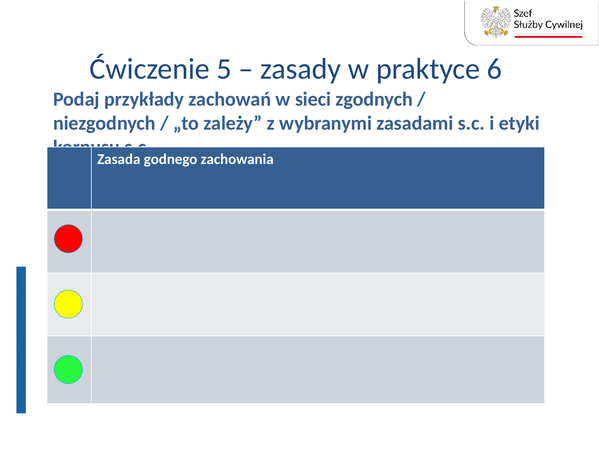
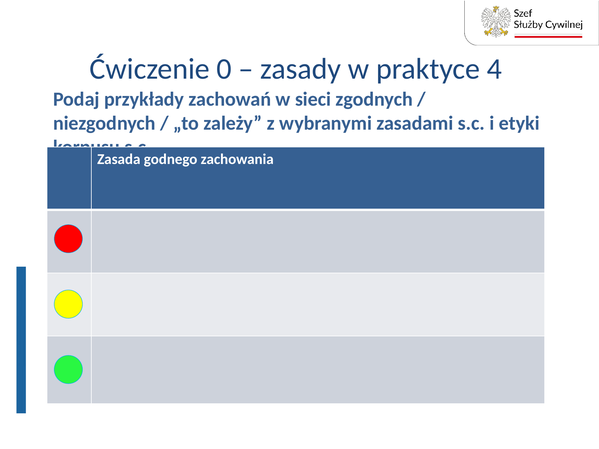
5: 5 -> 0
6: 6 -> 4
